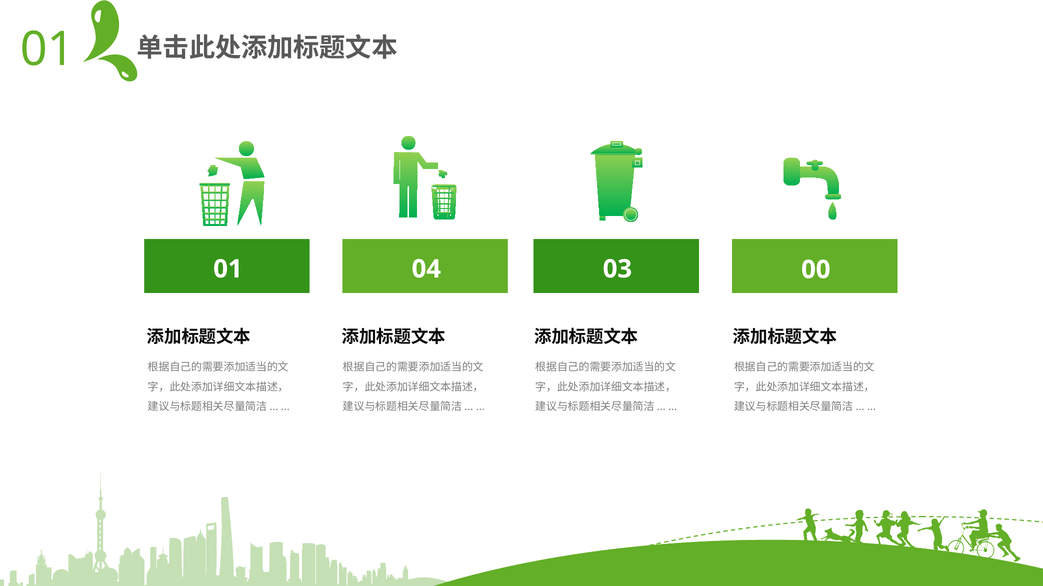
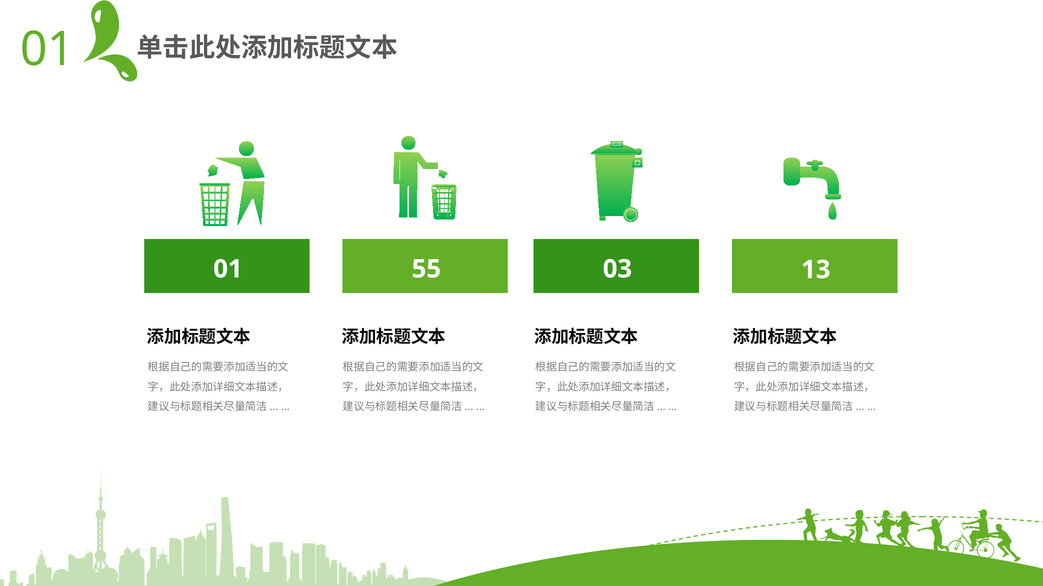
04: 04 -> 55
00: 00 -> 13
